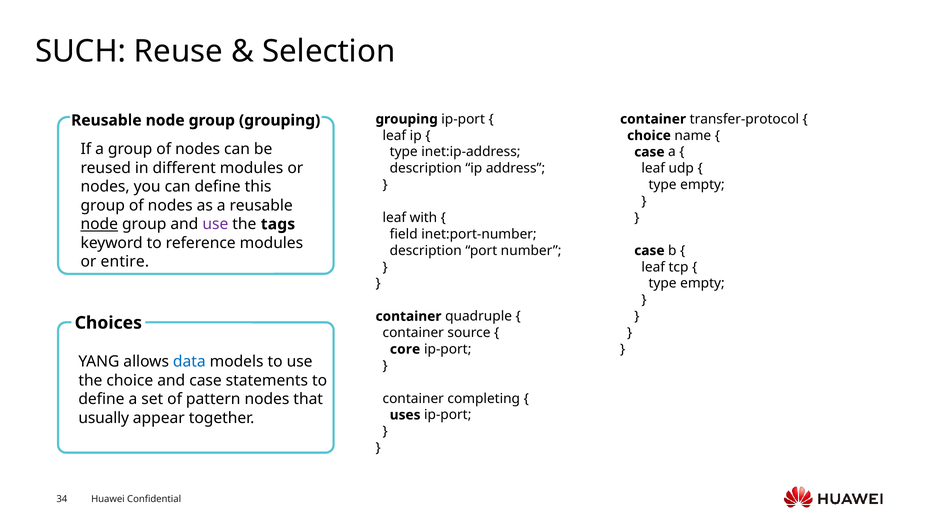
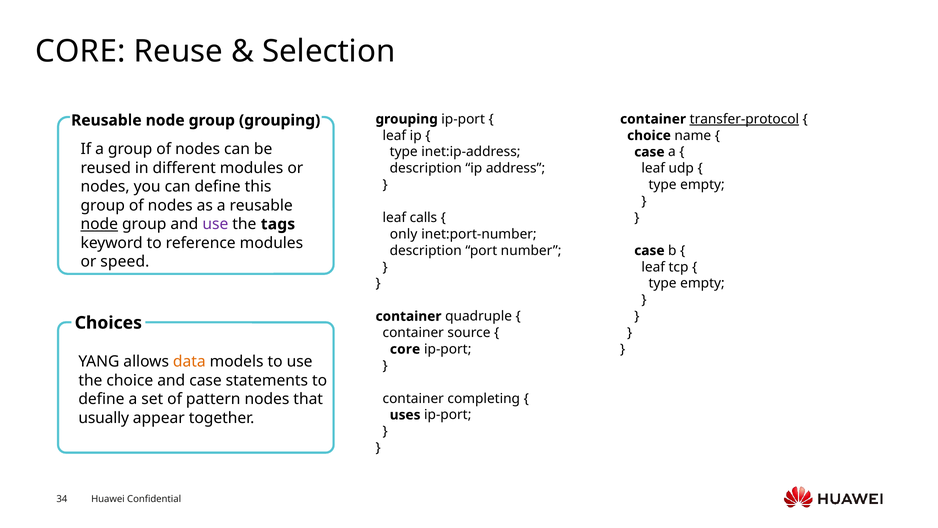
SUCH at (81, 51): SUCH -> CORE
transfer-protocol underline: none -> present
with: with -> calls
field: field -> only
entire: entire -> speed
data colour: blue -> orange
